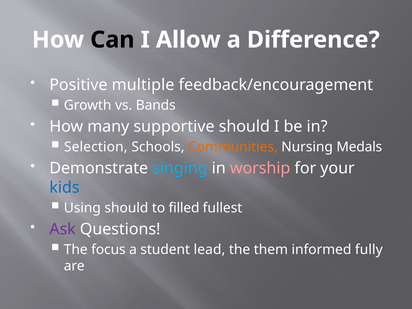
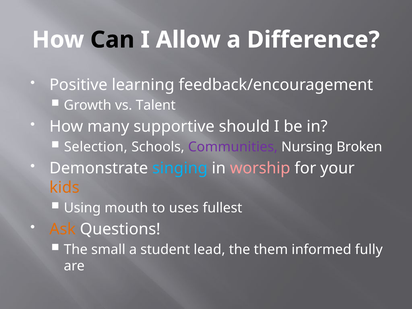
multiple: multiple -> learning
Bands: Bands -> Talent
Communities colour: orange -> purple
Medals: Medals -> Broken
kids colour: blue -> orange
Using should: should -> mouth
filled: filled -> uses
Ask colour: purple -> orange
focus: focus -> small
